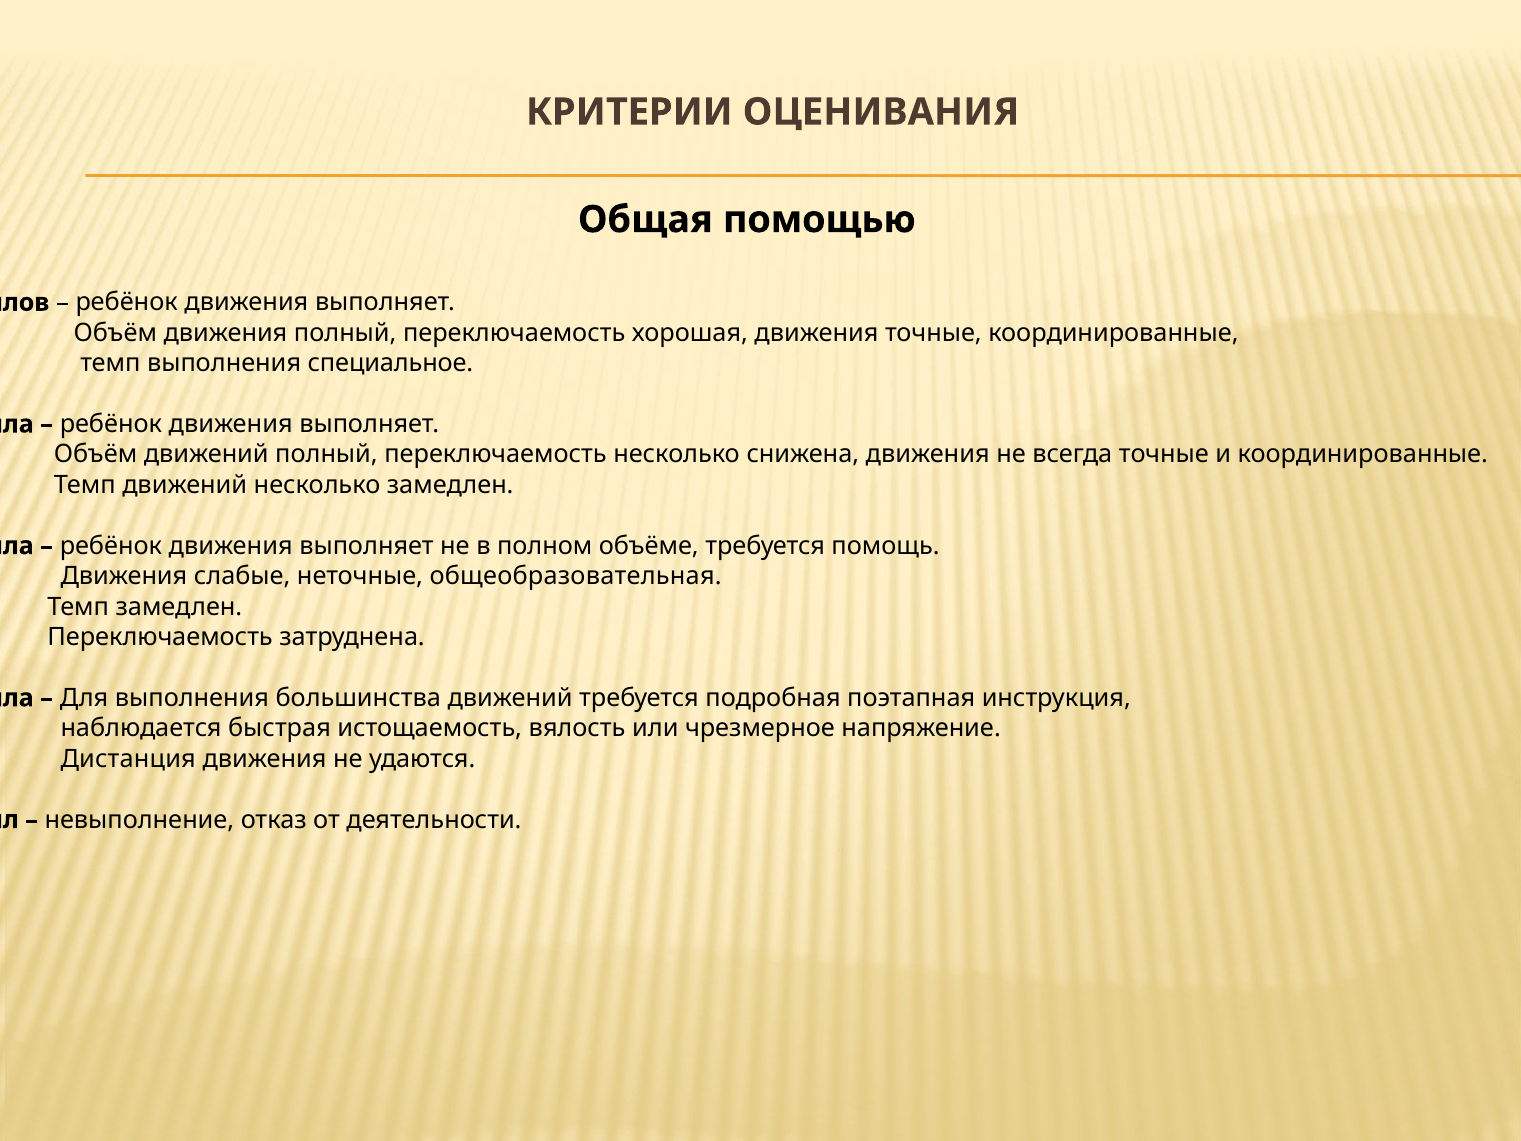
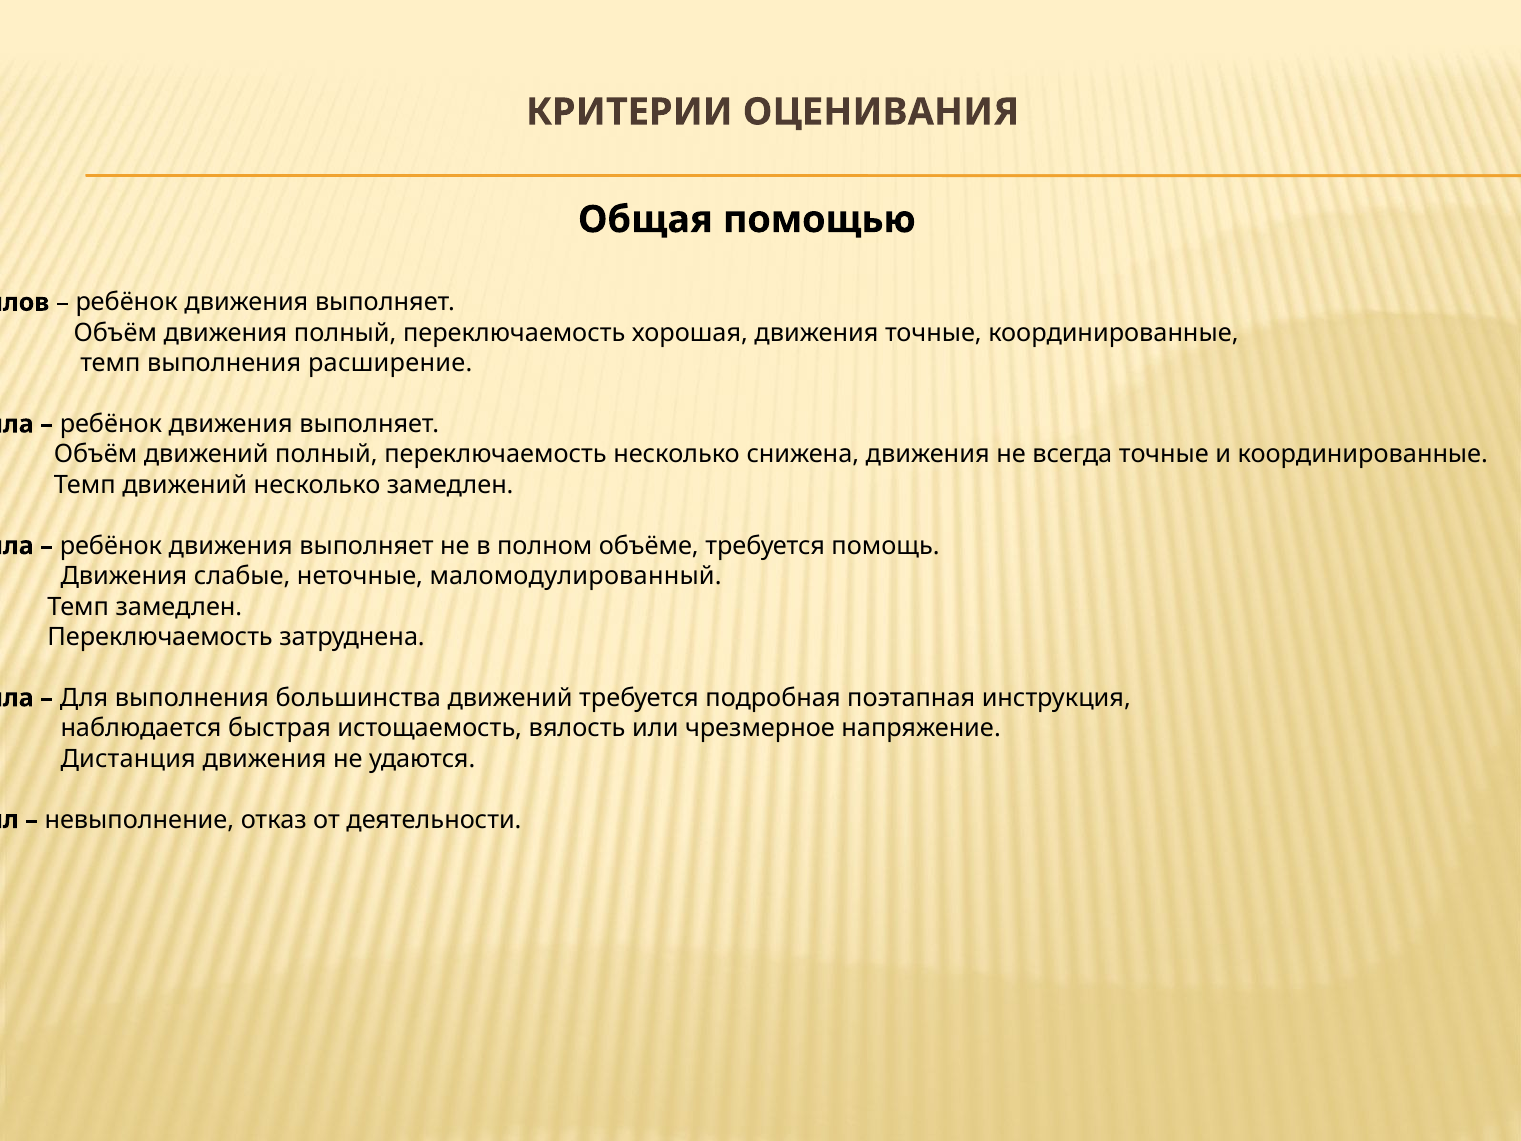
специальное: специальное -> расширение
общеобразовательная: общеобразовательная -> маломодулированный
